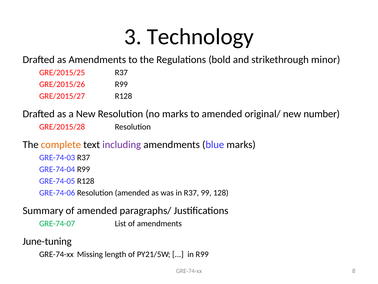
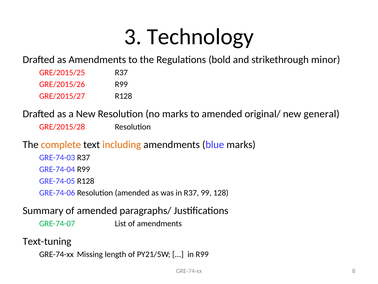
number: number -> general
including colour: purple -> orange
June-tuning: June-tuning -> Text-tuning
